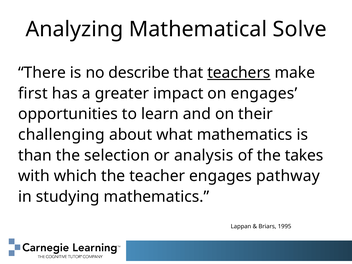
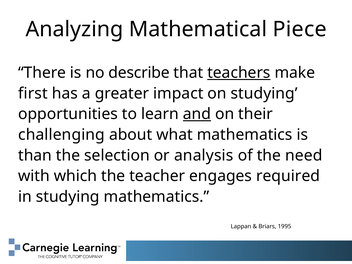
Solve: Solve -> Piece
on engages: engages -> studying
and underline: none -> present
takes: takes -> need
pathway: pathway -> required
